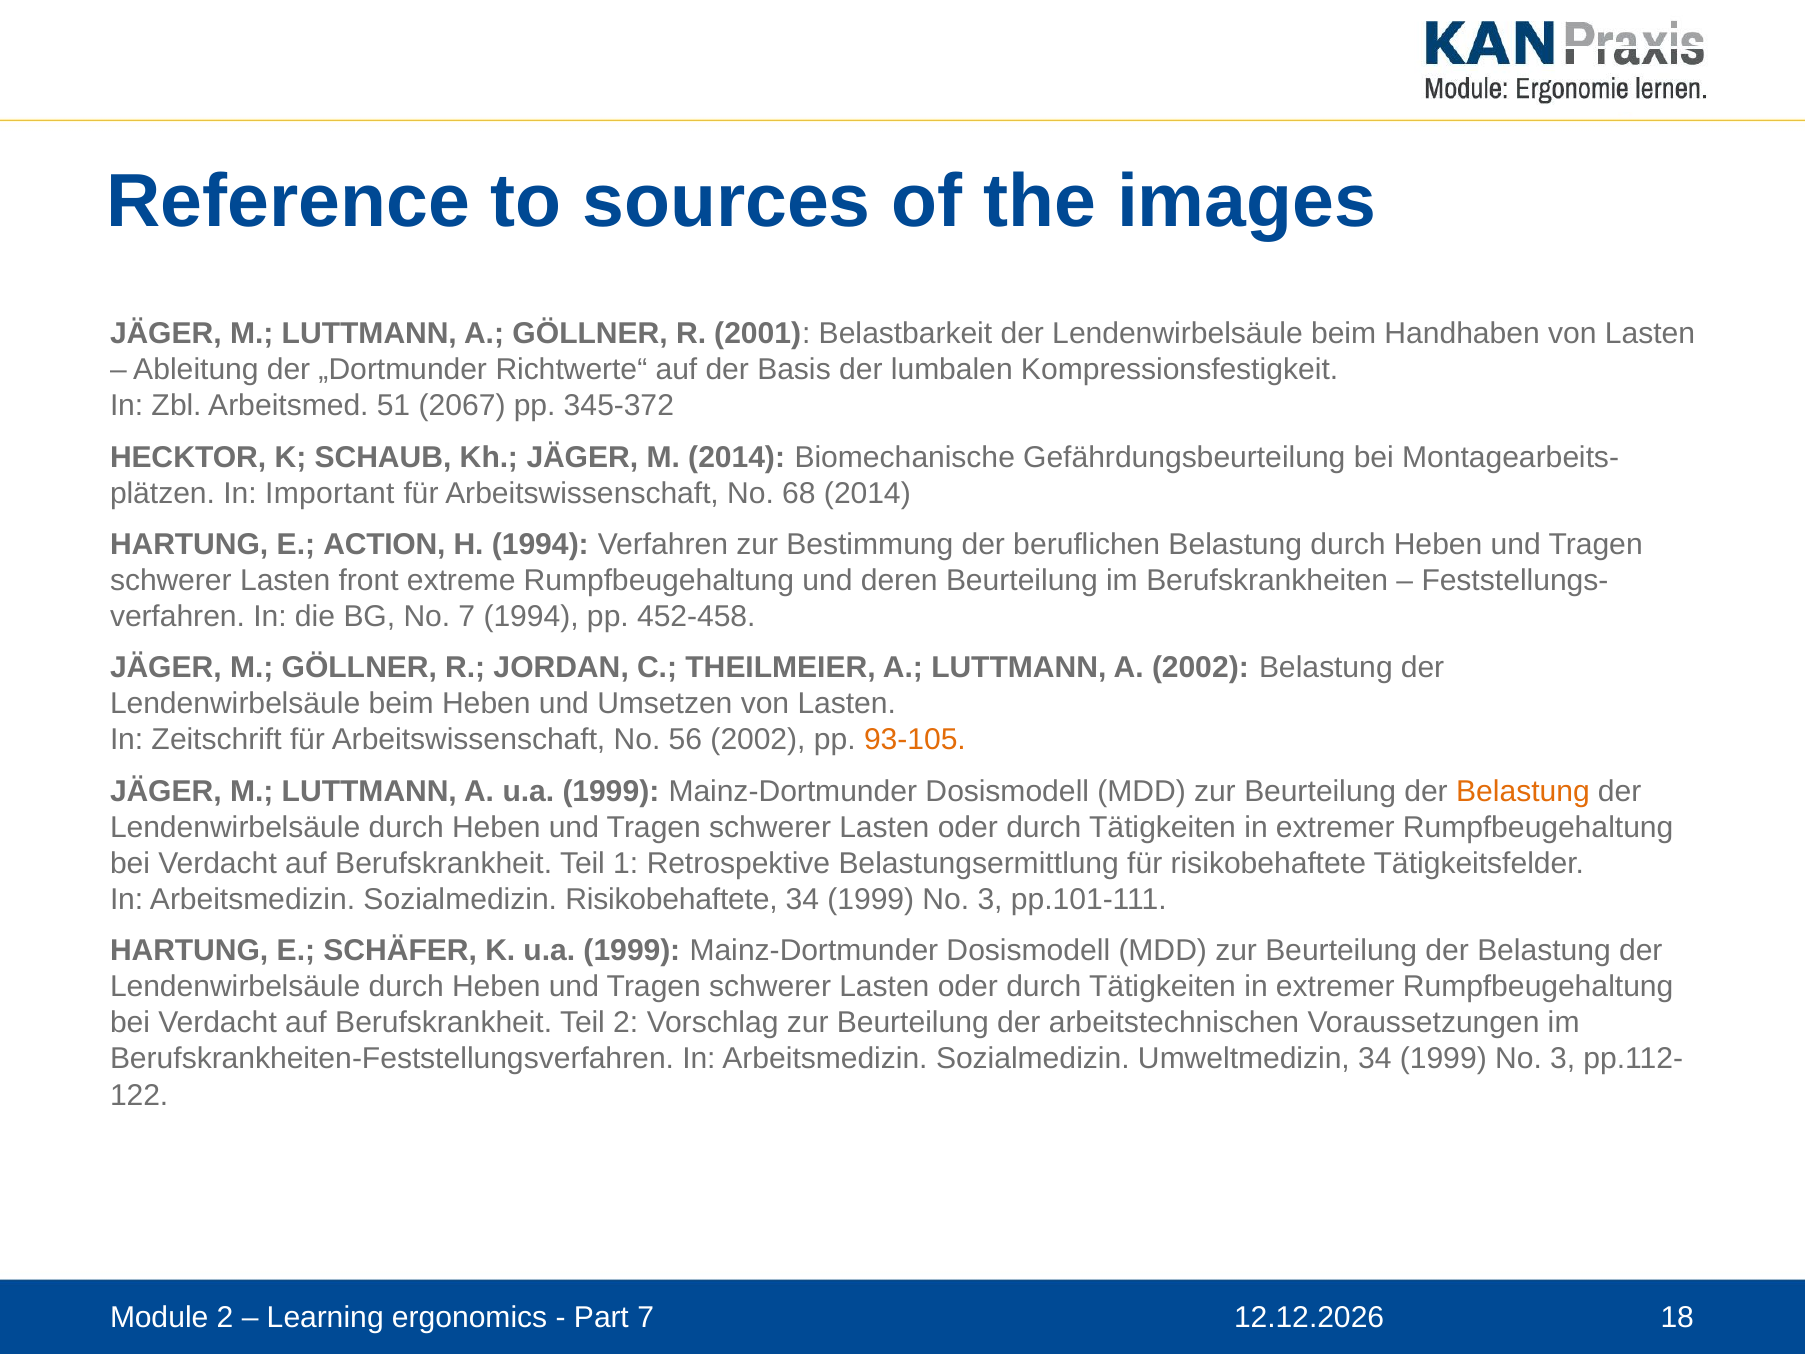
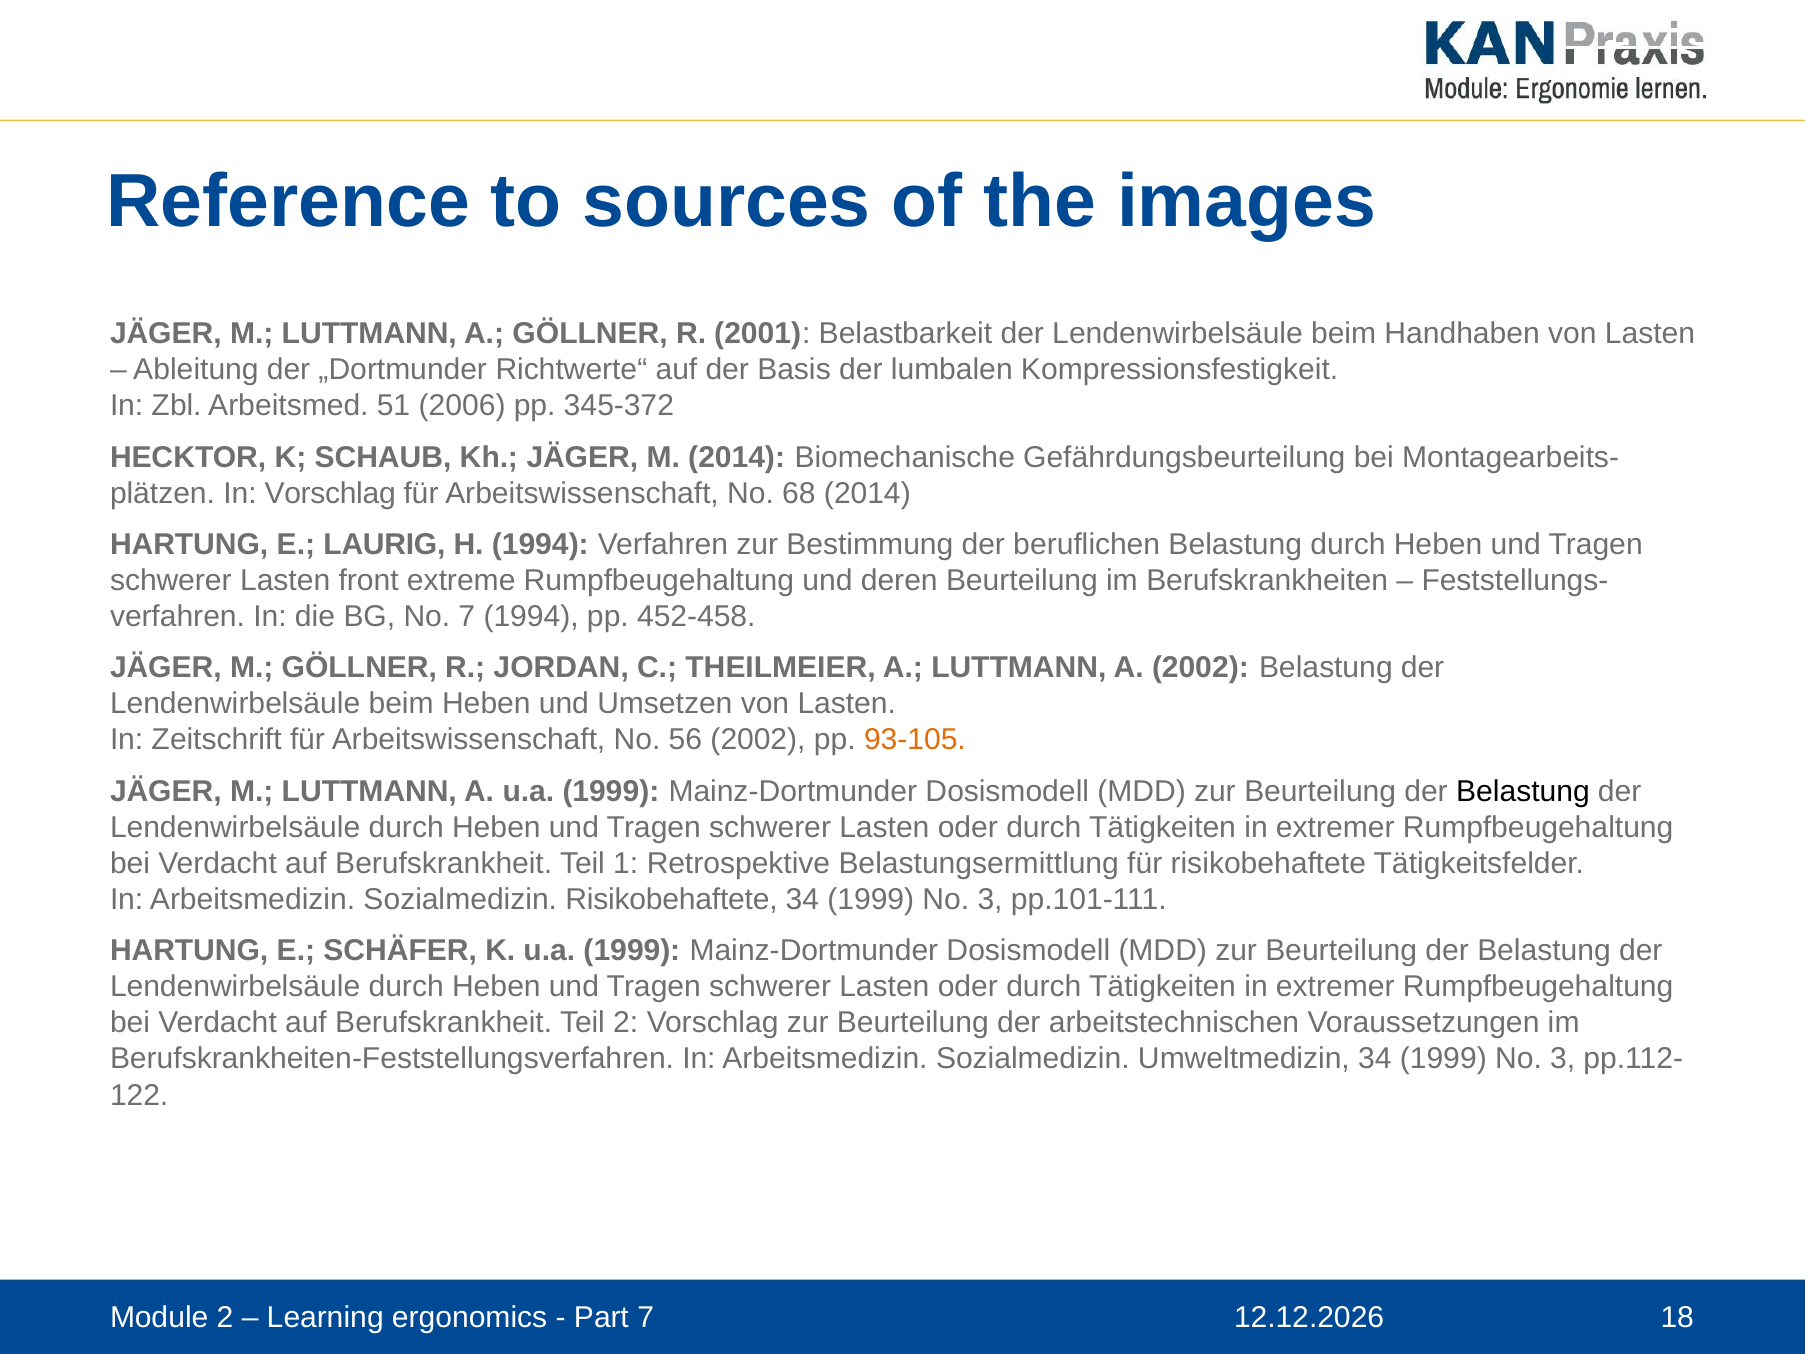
2067: 2067 -> 2006
In Important: Important -> Vorschlag
ACTION: ACTION -> LAURIG
Belastung at (1523, 791) colour: orange -> black
